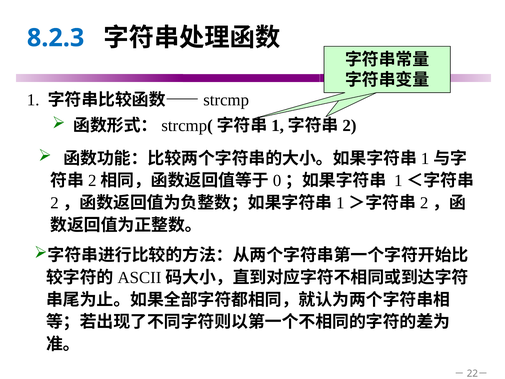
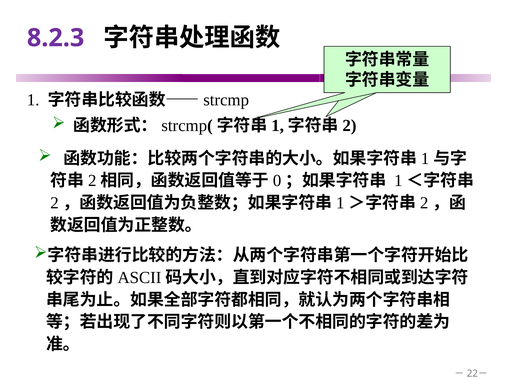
8.2.3 colour: blue -> purple
